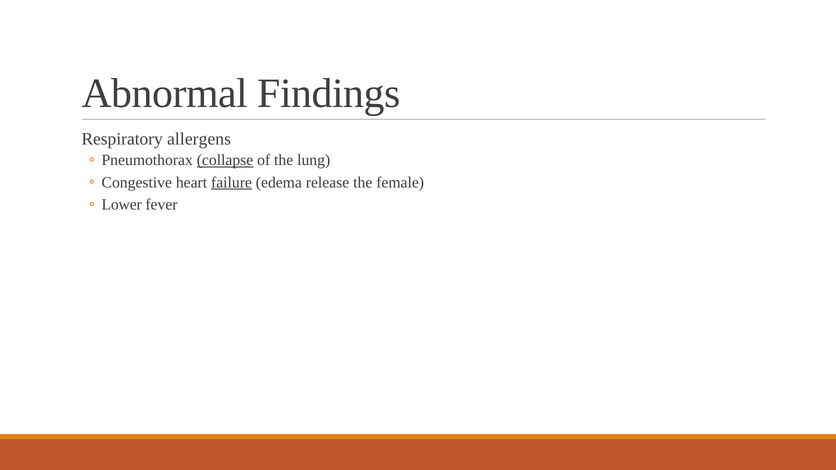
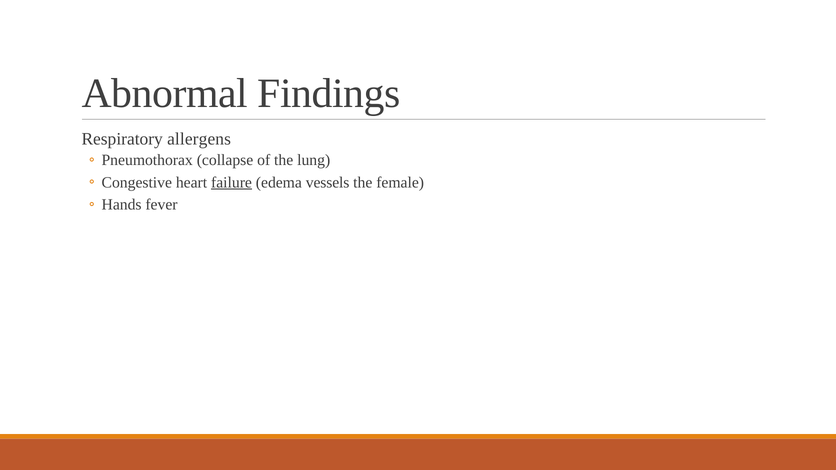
collapse underline: present -> none
release: release -> vessels
Lower: Lower -> Hands
